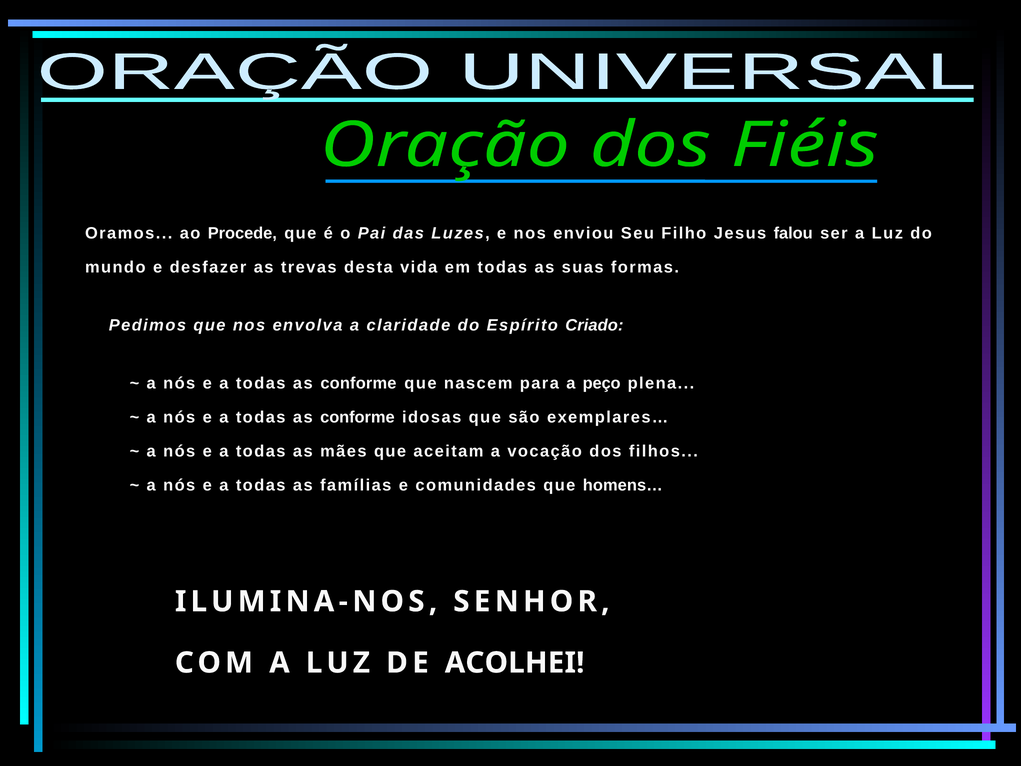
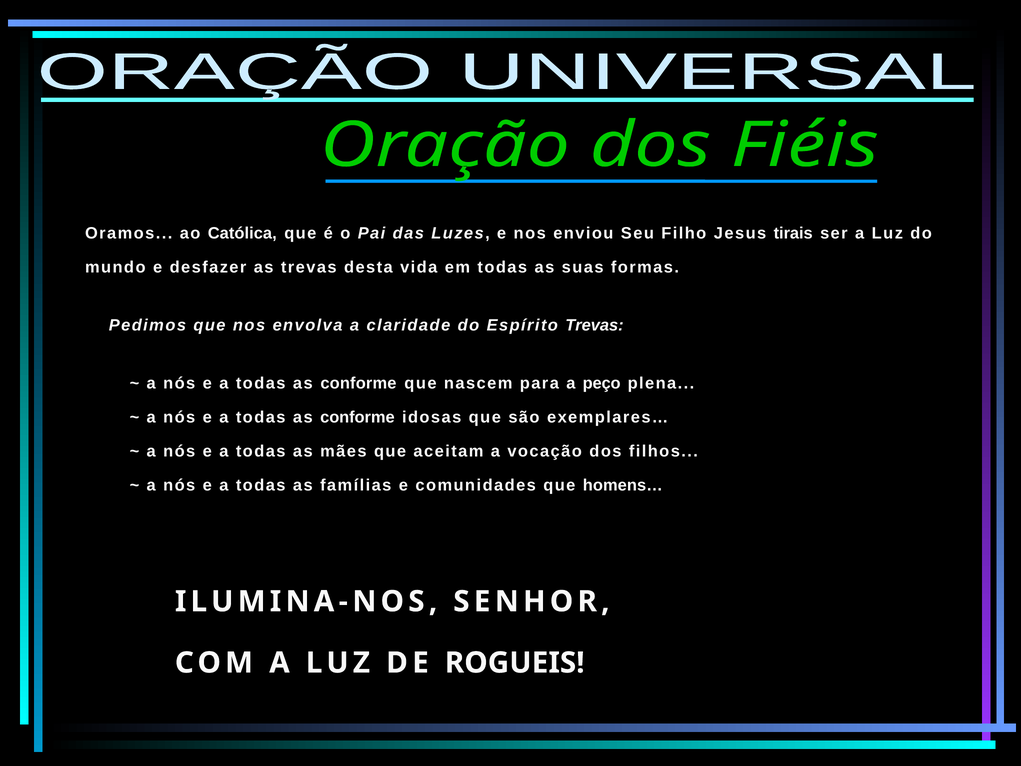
Procede: Procede -> Católica
falou: falou -> tirais
Espírito Criado: Criado -> Trevas
ACOLHEI: ACOLHEI -> ROGUEIS
